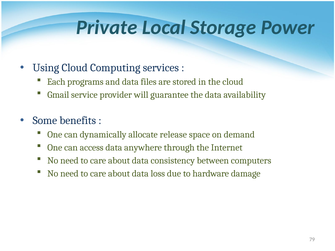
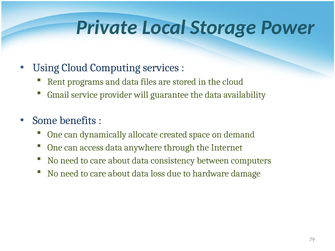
Each: Each -> Rent
release: release -> created
